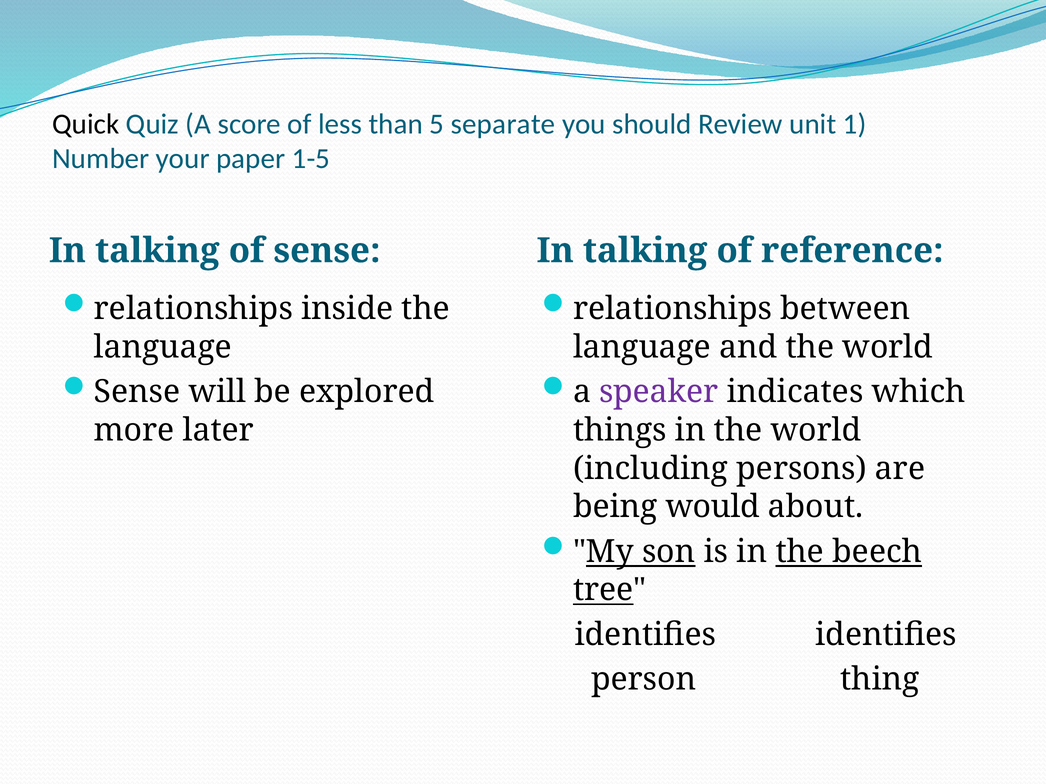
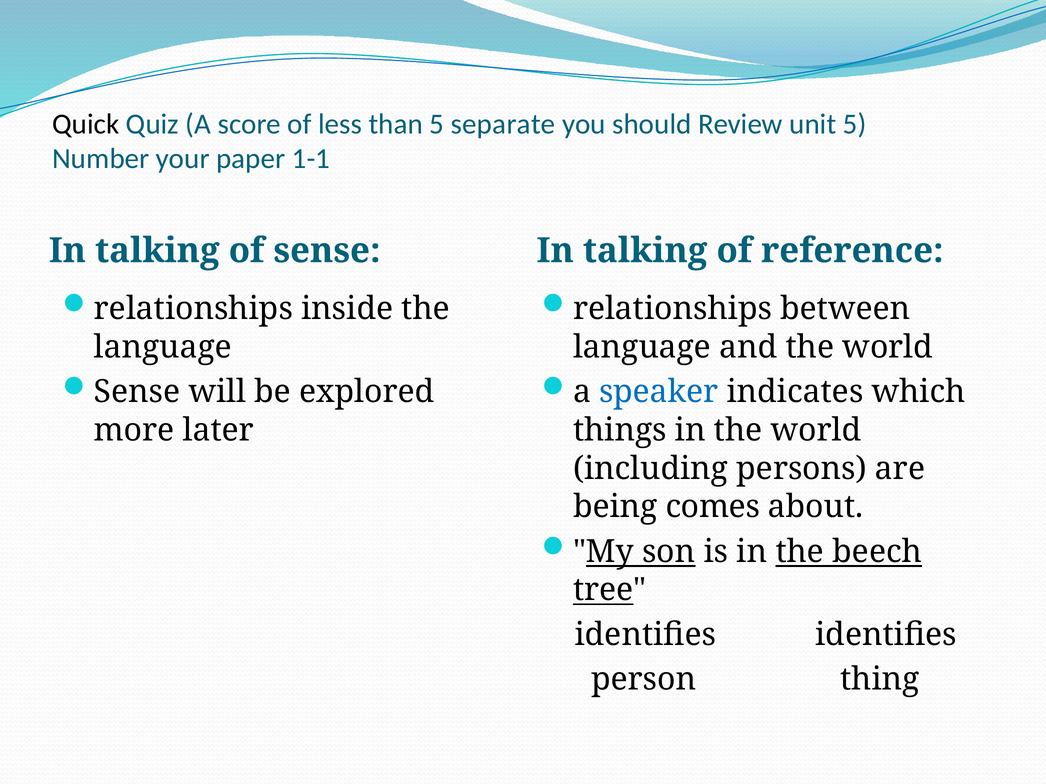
unit 1: 1 -> 5
1-5: 1-5 -> 1-1
speaker colour: purple -> blue
would: would -> comes
